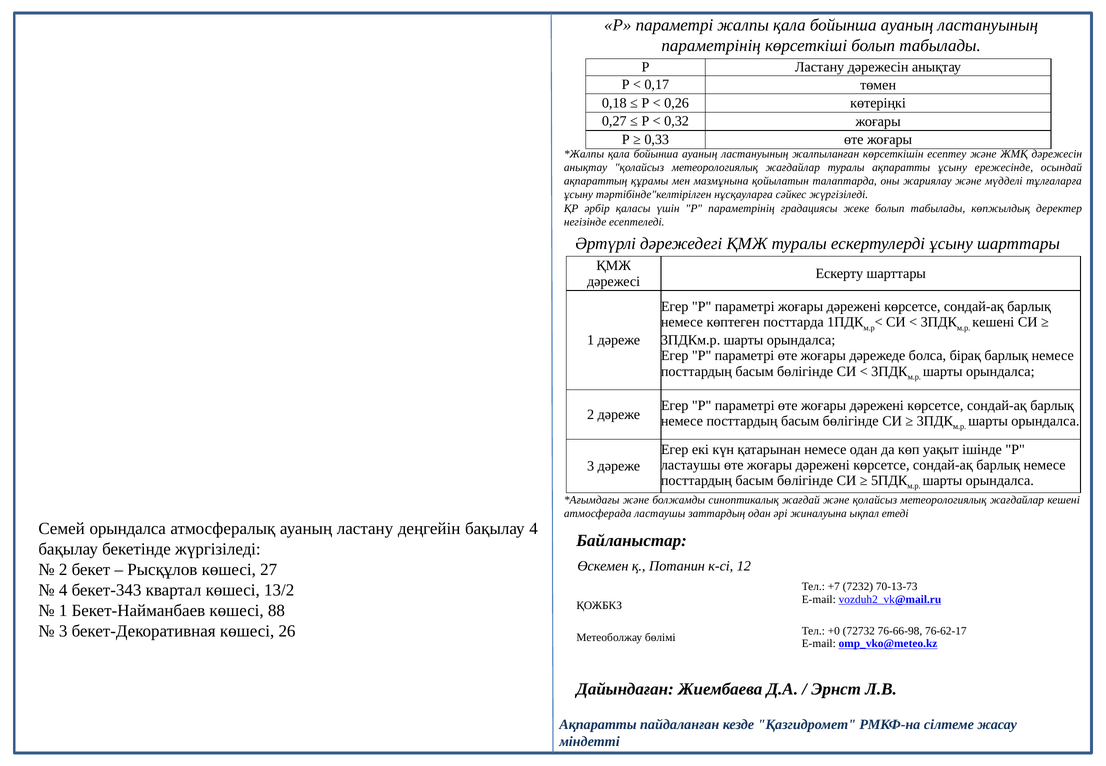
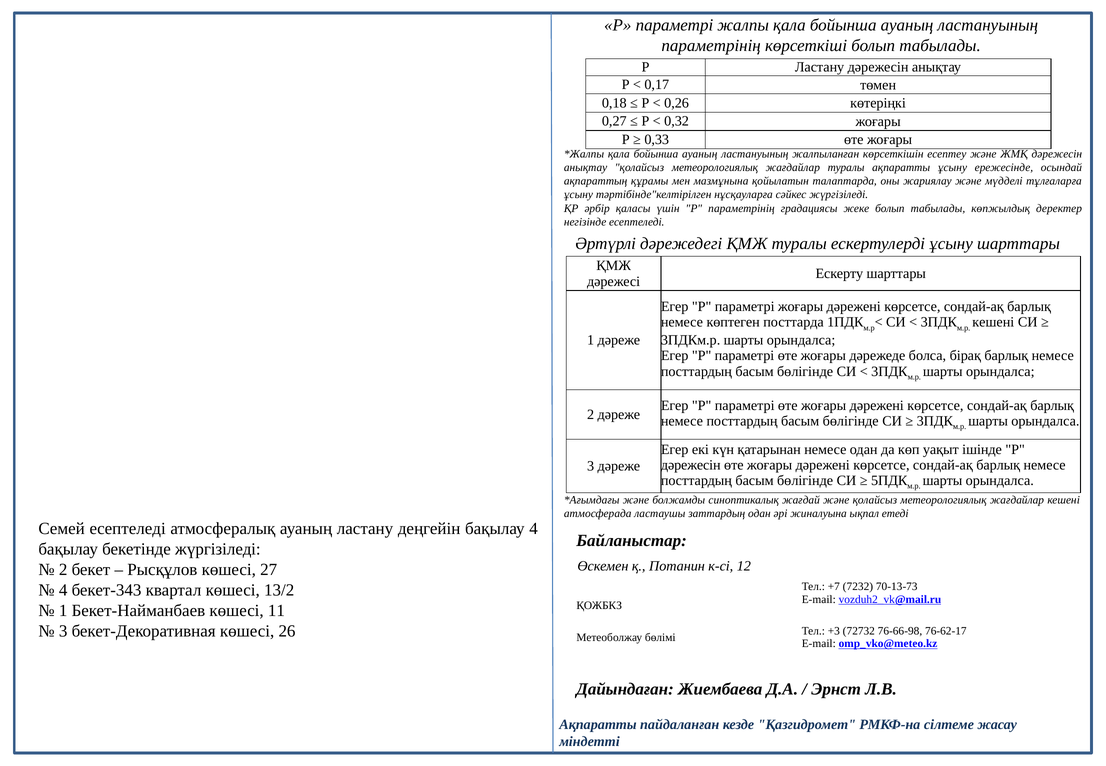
ластаушы at (691, 465): ластаушы -> дәрежесін
Семей орындалса: орындалса -> есептеледі
88: 88 -> 11
+0: +0 -> +3
